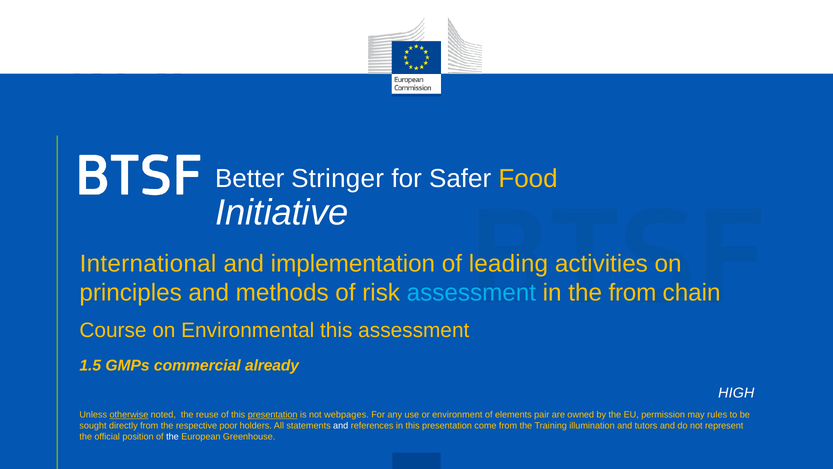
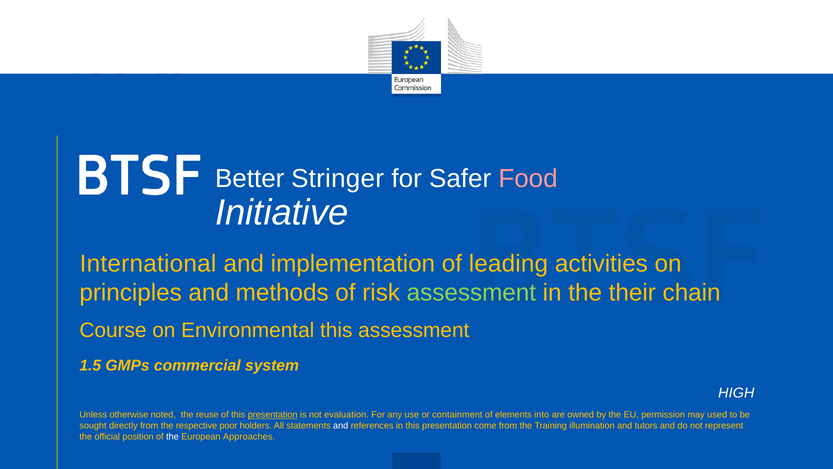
Food colour: yellow -> pink
assessment at (471, 293) colour: light blue -> light green
the from: from -> their
already: already -> system
otherwise underline: present -> none
webpages: webpages -> evaluation
environment: environment -> containment
pair: pair -> into
rules: rules -> used
Greenhouse: Greenhouse -> Approaches
